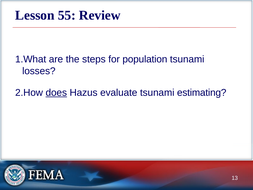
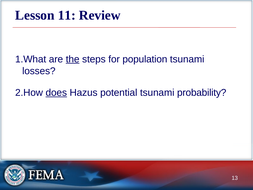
55: 55 -> 11
the underline: none -> present
evaluate: evaluate -> potential
estimating: estimating -> probability
